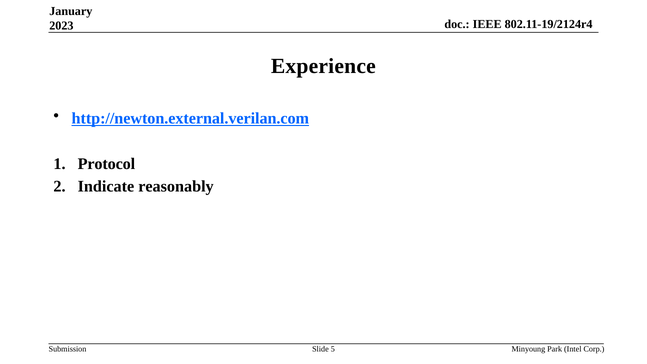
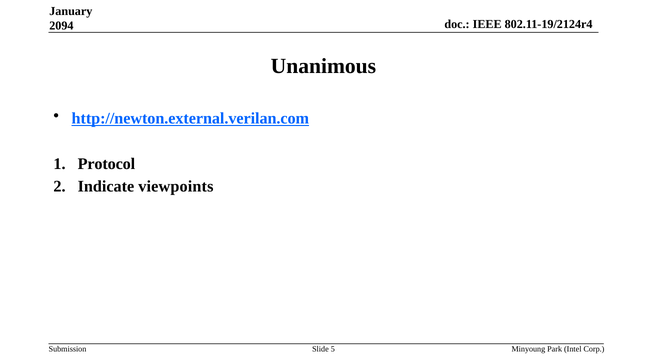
2023: 2023 -> 2094
Experience: Experience -> Unanimous
reasonably: reasonably -> viewpoints
